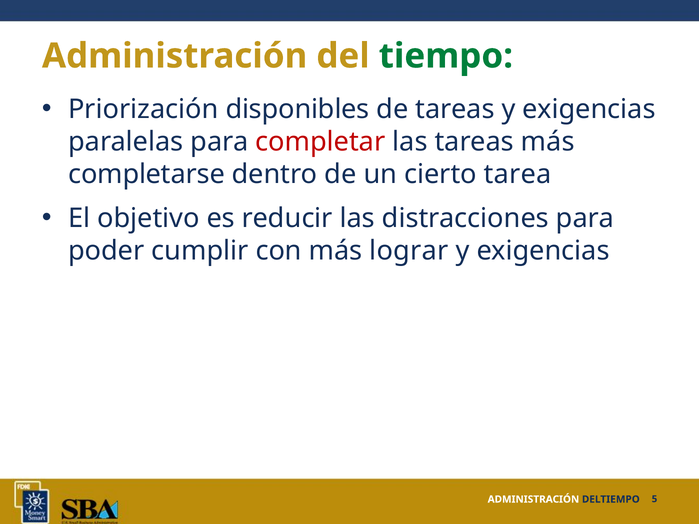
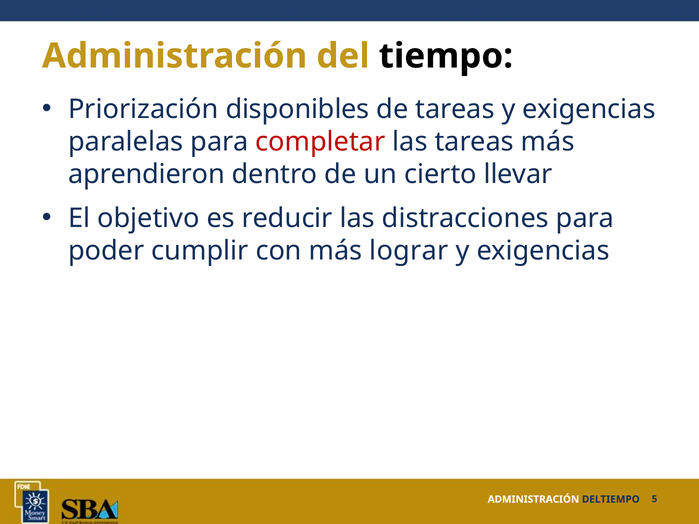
tiempo colour: green -> black
completarse: completarse -> aprendieron
tarea: tarea -> llevar
